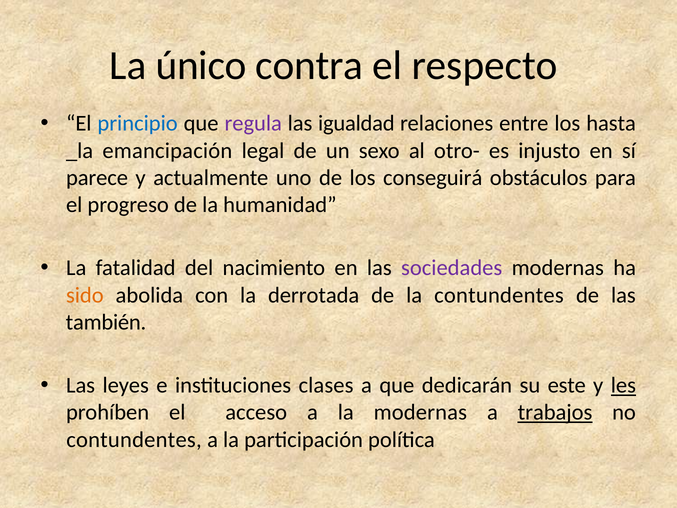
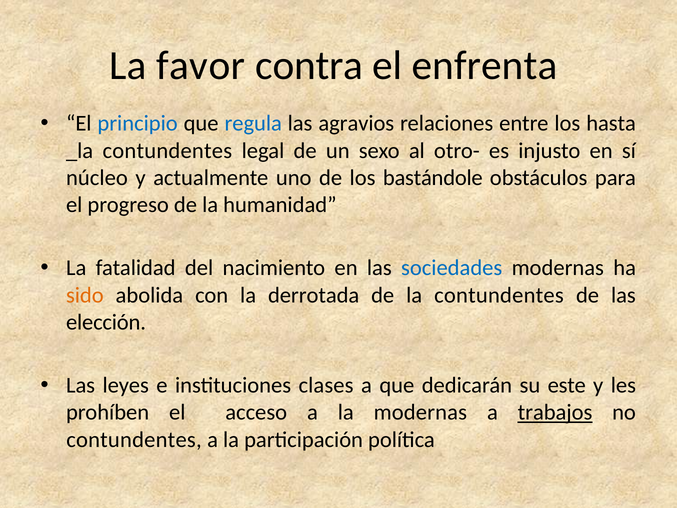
único: único -> favor
respecto: respecto -> enfrenta
regula colour: purple -> blue
igualdad: igualdad -> agravios
_la emancipación: emancipación -> contundentes
parece: parece -> núcleo
conseguirá: conseguirá -> bastándole
sociedades colour: purple -> blue
también: también -> elección
les underline: present -> none
